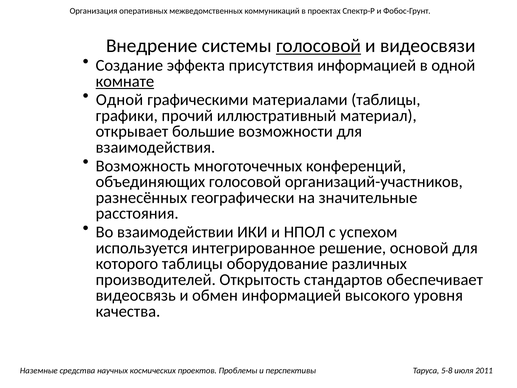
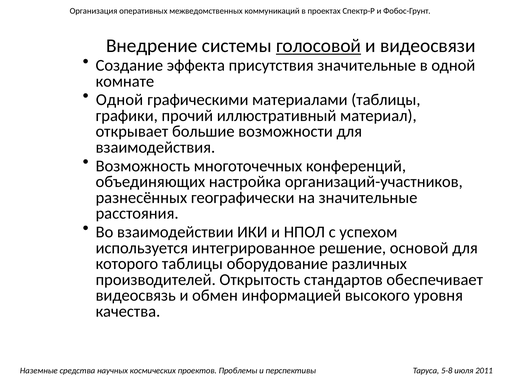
присутствия информацией: информацией -> значительные
комнате underline: present -> none
объединяющих голосовой: голосовой -> настройка
